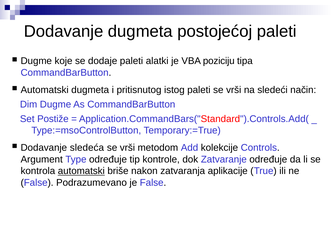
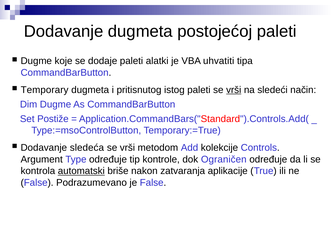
poziciju: poziciju -> uhvatiti
Automatski at (45, 90): Automatski -> Temporary
vrši at (234, 90) underline: none -> present
Zatvaranje: Zatvaranje -> Ograničen
